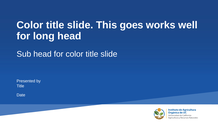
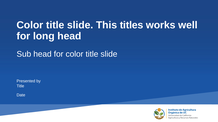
goes: goes -> titles
